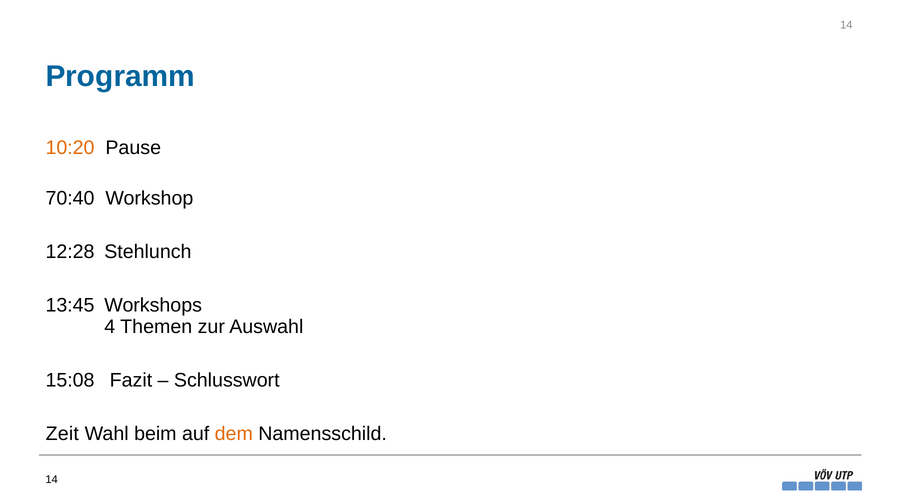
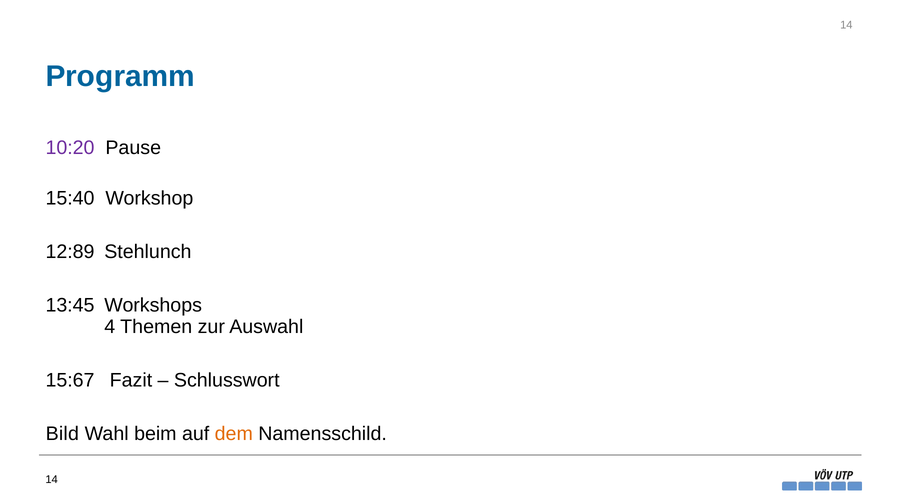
10:20 colour: orange -> purple
70:40: 70:40 -> 15:40
12:28: 12:28 -> 12:89
15:08: 15:08 -> 15:67
Zeit: Zeit -> Bild
